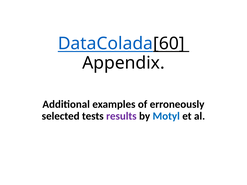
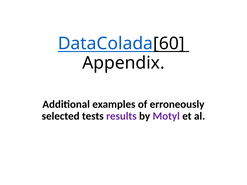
Motyl colour: blue -> purple
